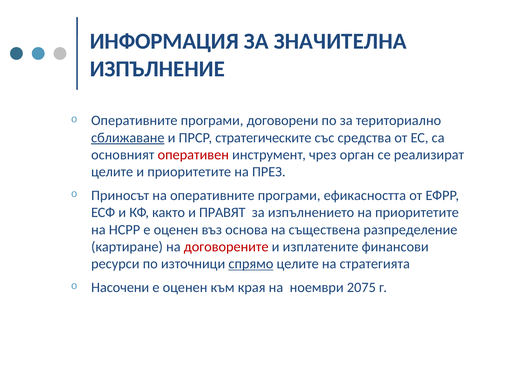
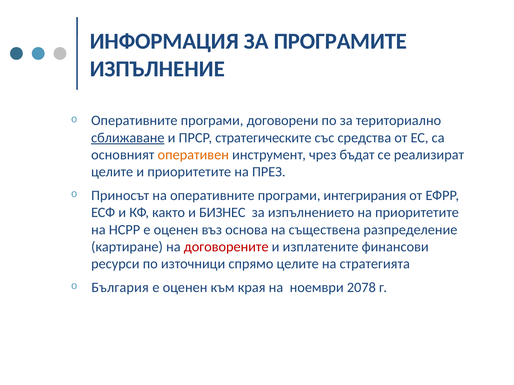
ЗНАЧИТЕЛНА: ЗНАЧИТЕЛНА -> ПРОГРАМИТЕ
оперативен colour: red -> orange
орган: орган -> бъдат
ефикасността: ефикасността -> интегрирания
ПРАВЯТ: ПРАВЯТ -> БИЗНЕС
спрямо underline: present -> none
Насочени: Насочени -> България
2075: 2075 -> 2078
